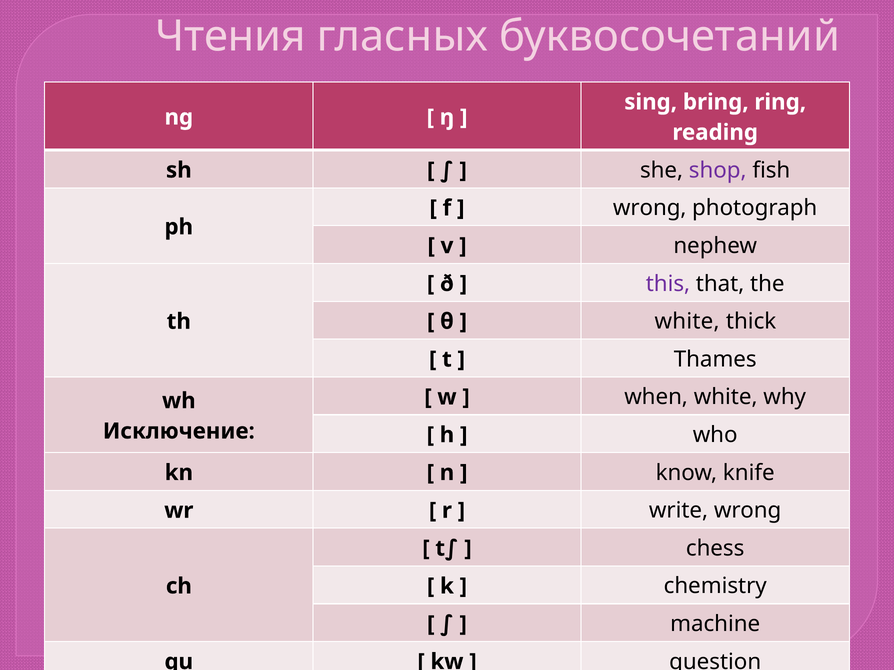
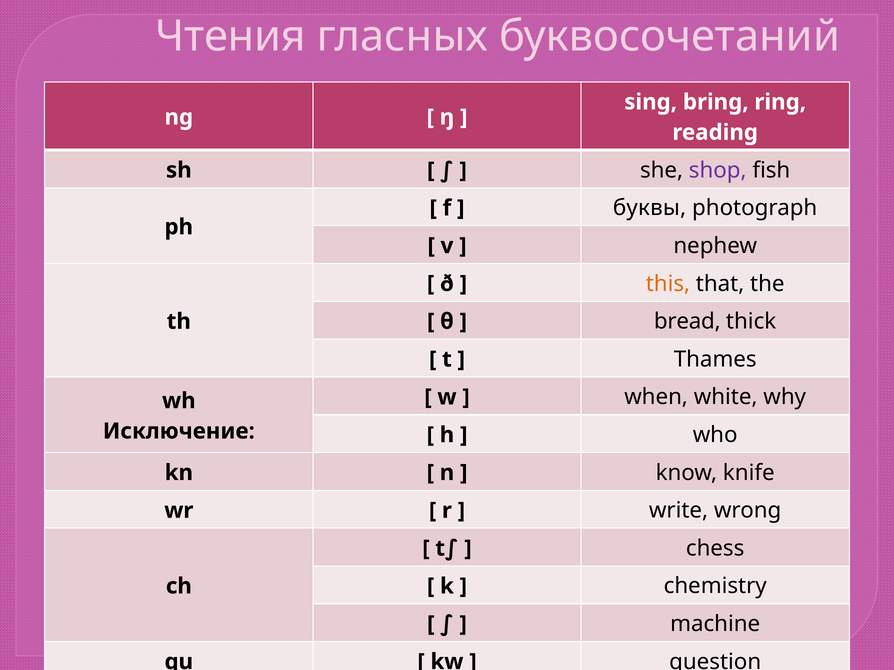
wrong at (650, 208): wrong -> буквы
this colour: purple -> orange
white at (687, 322): white -> bread
